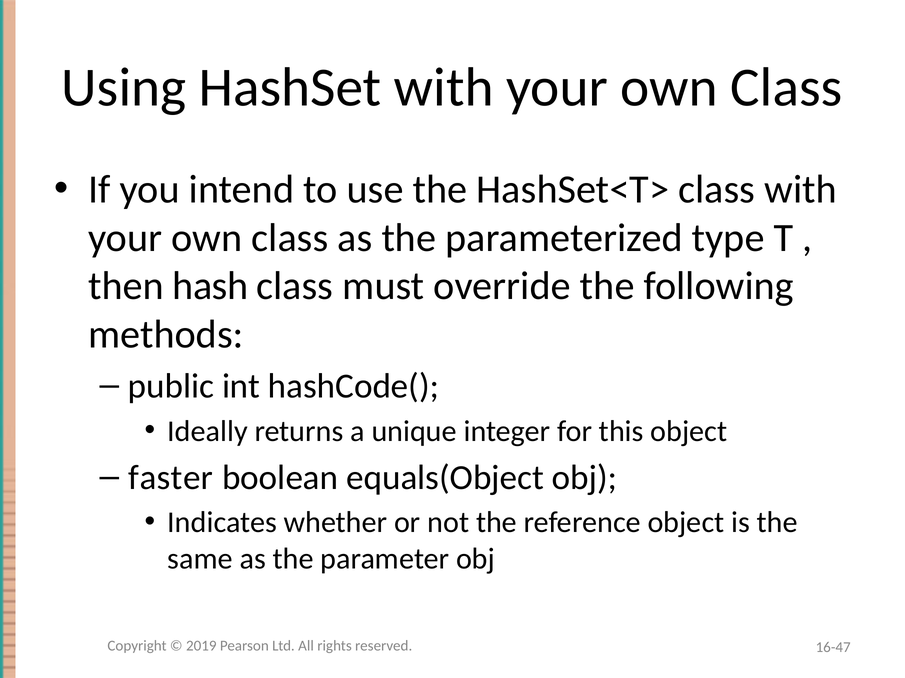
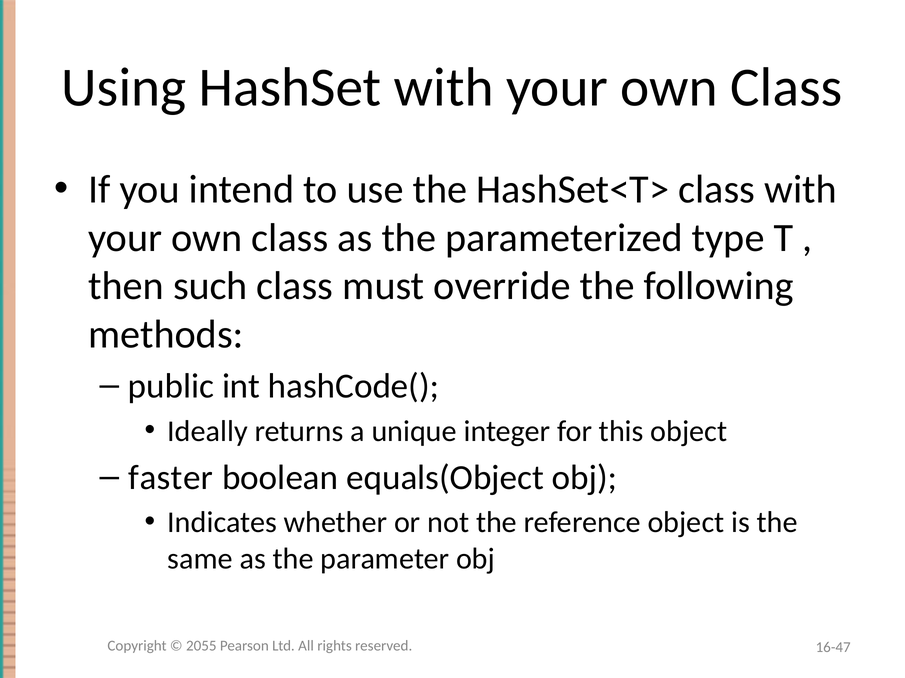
hash: hash -> such
2019: 2019 -> 2055
